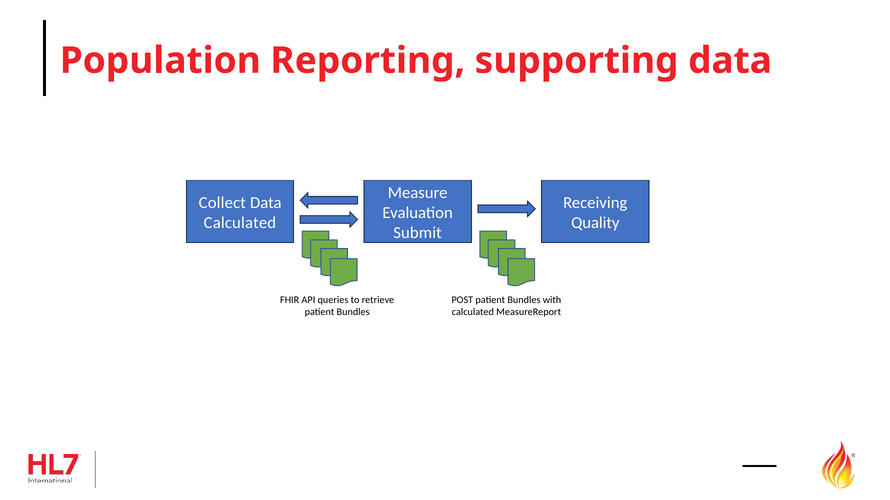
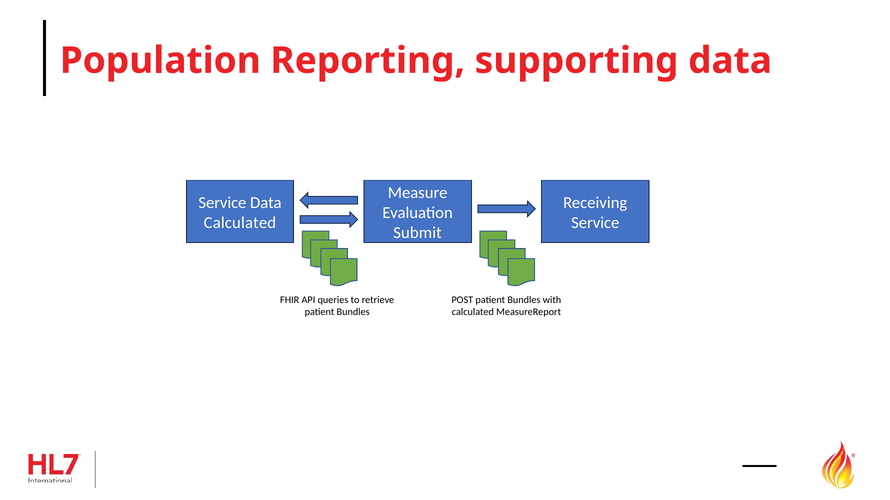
Collect at (222, 203): Collect -> Service
Quality at (595, 223): Quality -> Service
